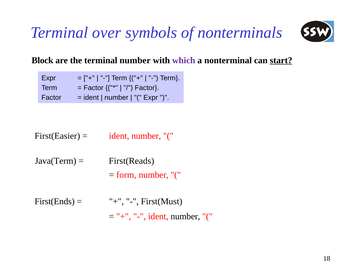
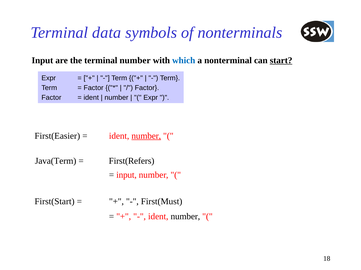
over: over -> data
Block at (42, 61): Block -> Input
which colour: purple -> blue
number at (146, 136) underline: none -> present
First(Reads: First(Reads -> First(Refers
form at (126, 175): form -> input
First(Ends: First(Ends -> First(Start
